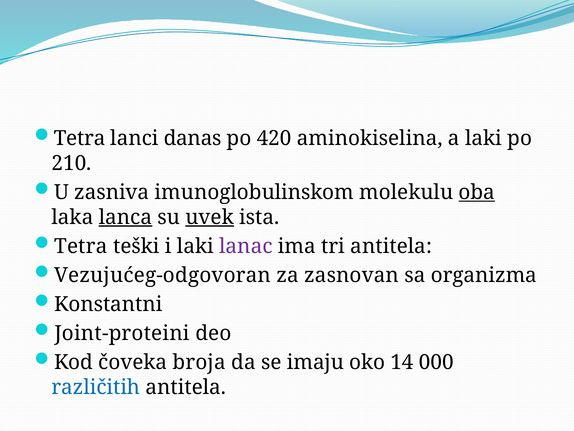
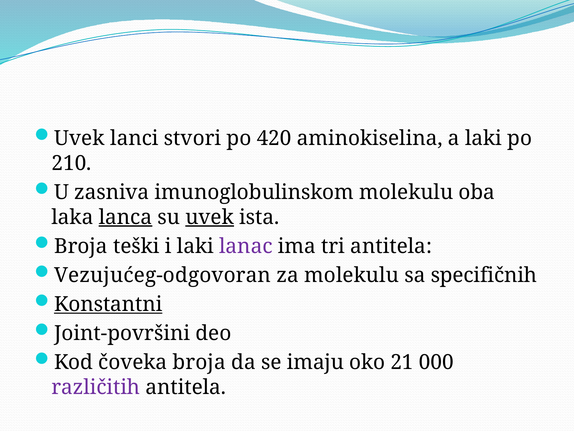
Tetra at (80, 138): Tetra -> Uvek
danas: danas -> stvori
oba underline: present -> none
Tetra at (81, 246): Tetra -> Broja
za zasnovan: zasnovan -> molekulu
organizma: organizma -> specifičnih
Konstantni underline: none -> present
Joint-proteini: Joint-proteini -> Joint-površini
14: 14 -> 21
različitih colour: blue -> purple
